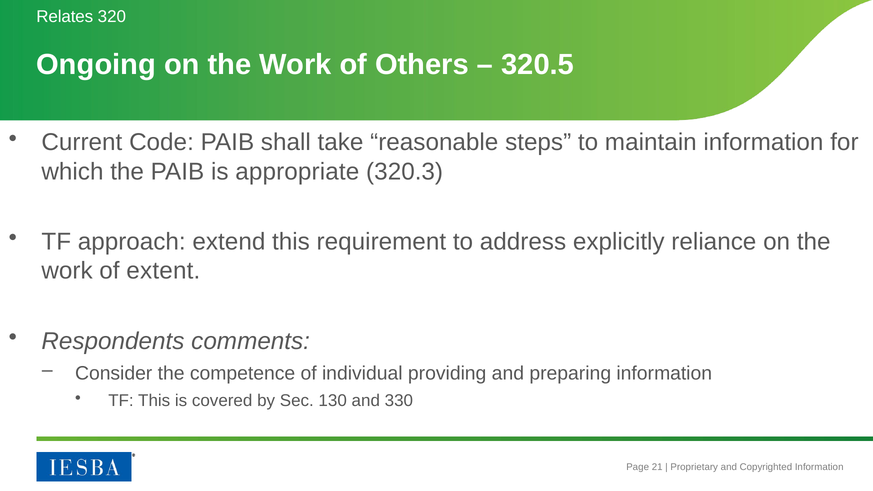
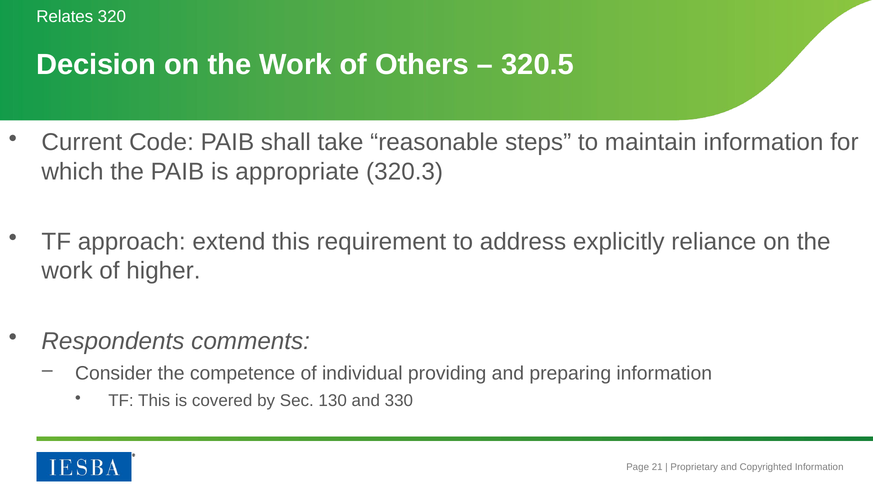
Ongoing: Ongoing -> Decision
extent: extent -> higher
